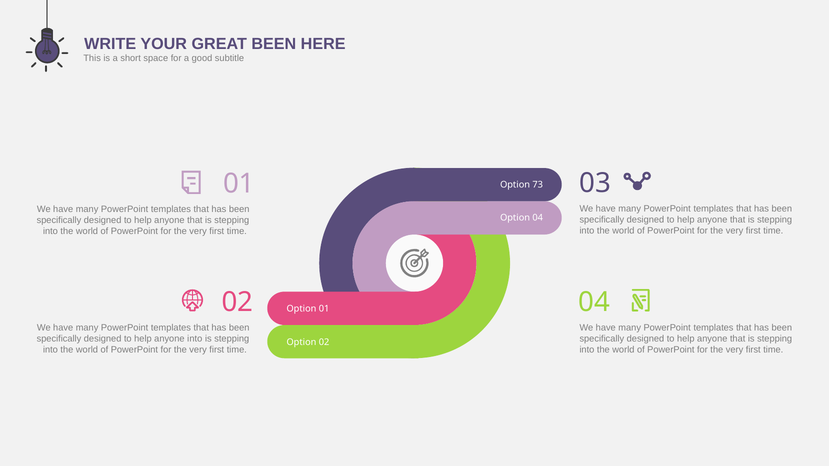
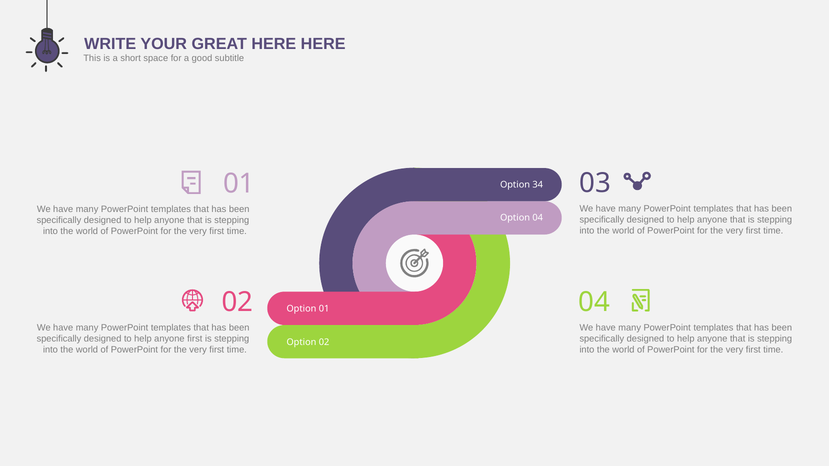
GREAT BEEN: BEEN -> HERE
73: 73 -> 34
anyone into: into -> first
